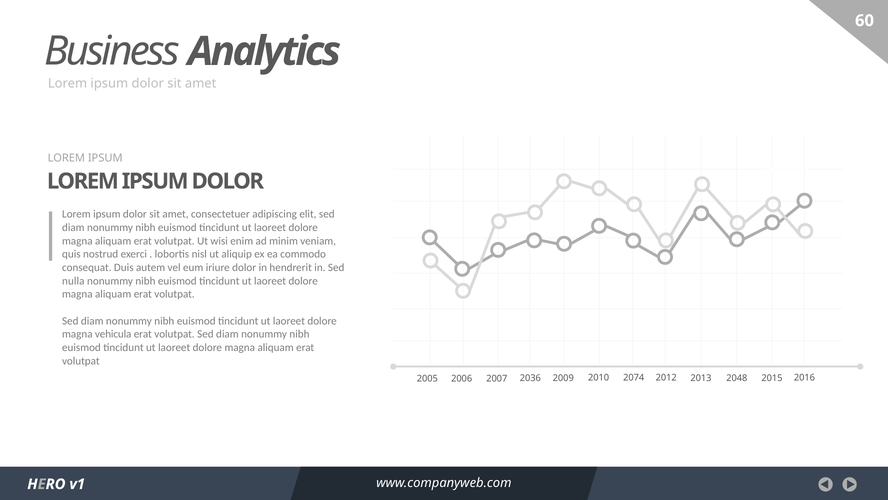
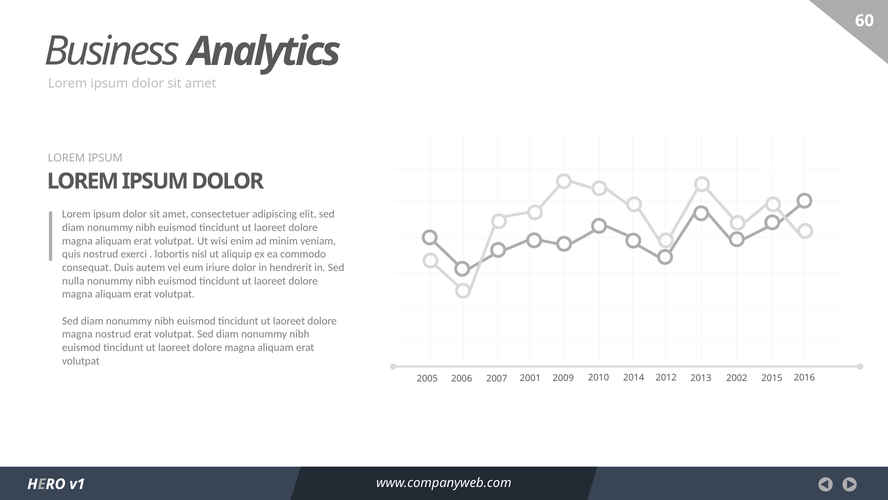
magna vehicula: vehicula -> nostrud
2074: 2074 -> 2014
2048: 2048 -> 2002
2036: 2036 -> 2001
